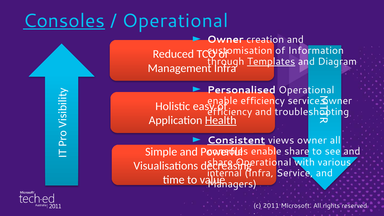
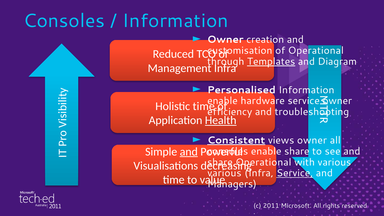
Consoles at (64, 21) underline: present -> none
Operational at (175, 21): Operational -> Information
of Information: Information -> Operational
Personalised Operational: Operational -> Information
efficiency at (263, 101): efficiency -> hardware
Holistic easy: easy -> time
and at (189, 152) underline: none -> present
internal at (224, 173): internal -> various
Service at (295, 173) underline: none -> present
